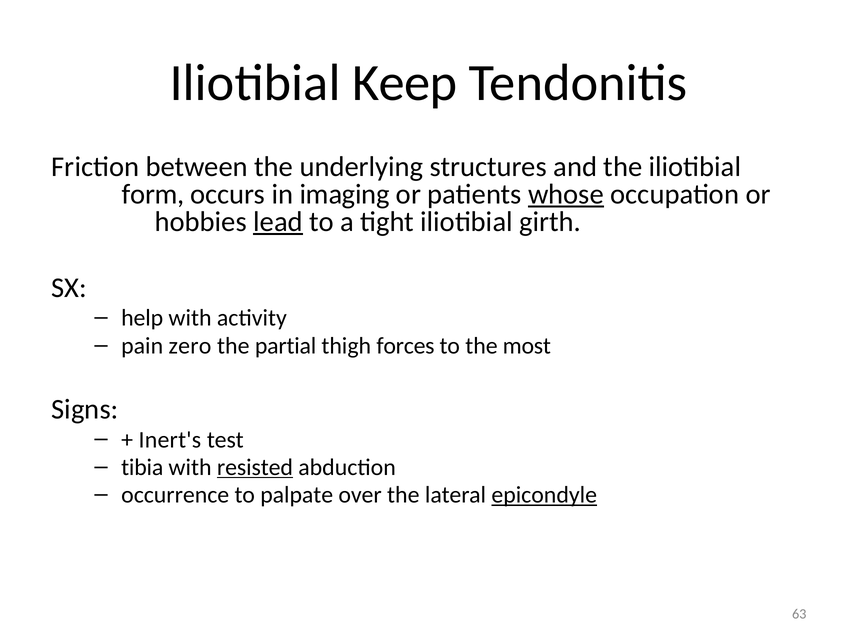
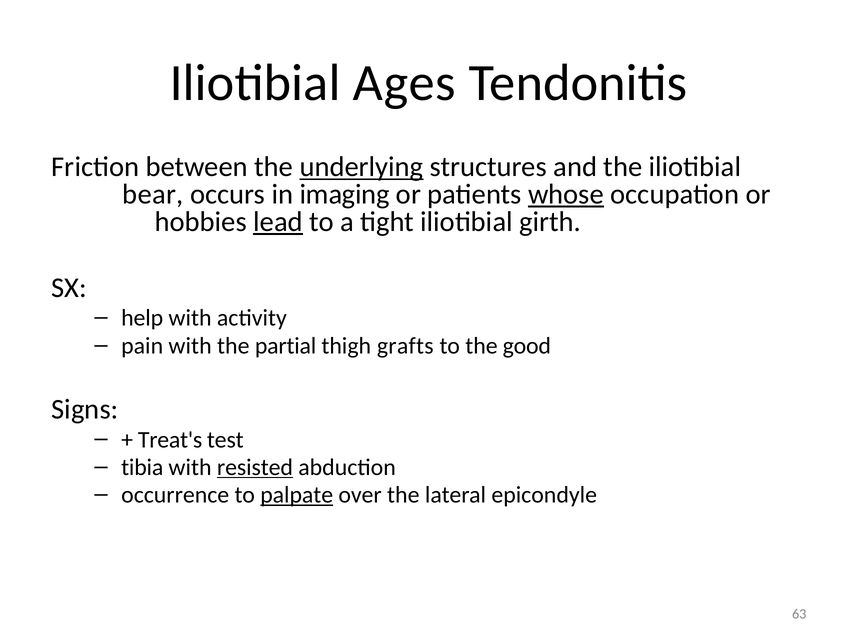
Keep: Keep -> Ages
underlying underline: none -> present
form: form -> bear
pain zero: zero -> with
forces: forces -> grafts
most: most -> good
Inert's: Inert's -> Treat's
palpate underline: none -> present
epicondyle underline: present -> none
